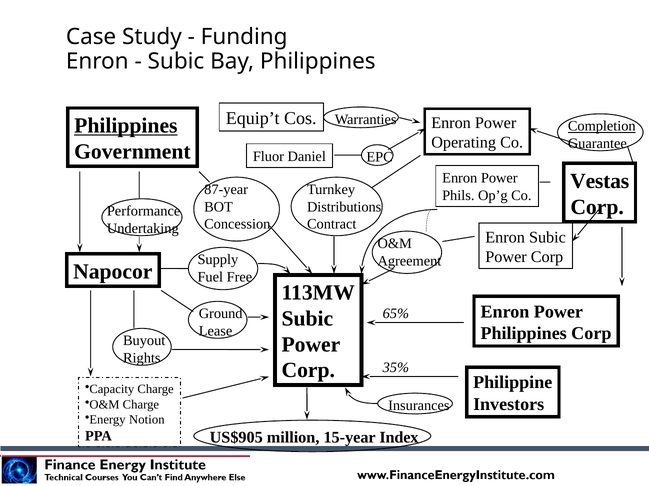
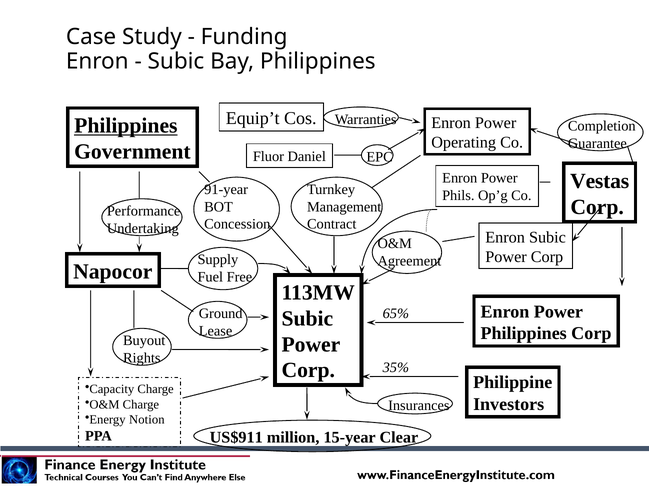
Completion underline: present -> none
87-year: 87-year -> 91-year
Distributions: Distributions -> Management
US$905: US$905 -> US$911
Index: Index -> Clear
